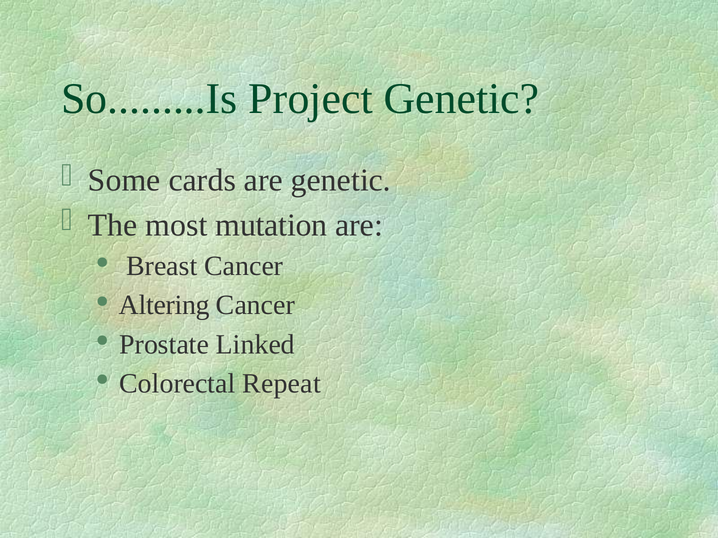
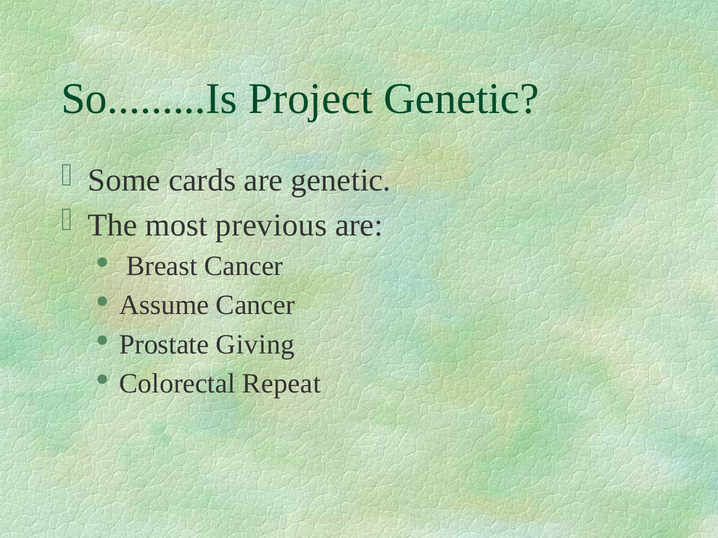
mutation: mutation -> previous
Altering: Altering -> Assume
Linked: Linked -> Giving
